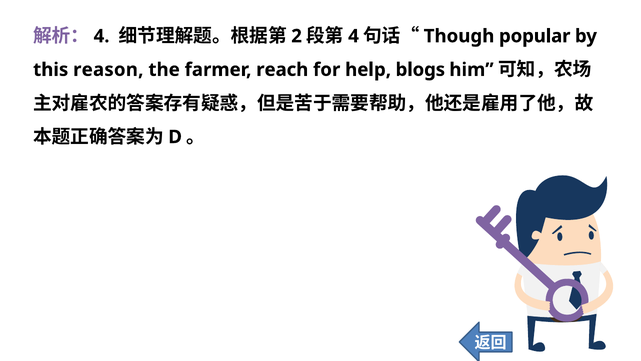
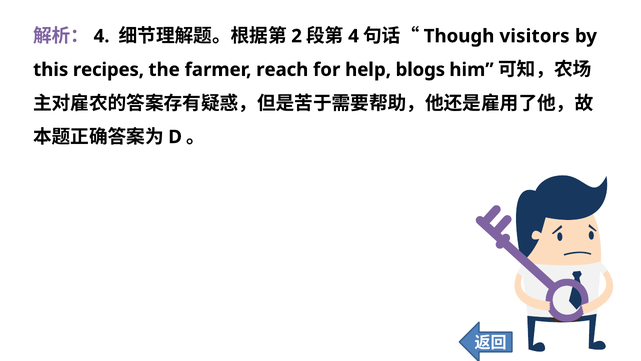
popular: popular -> visitors
reason: reason -> recipes
